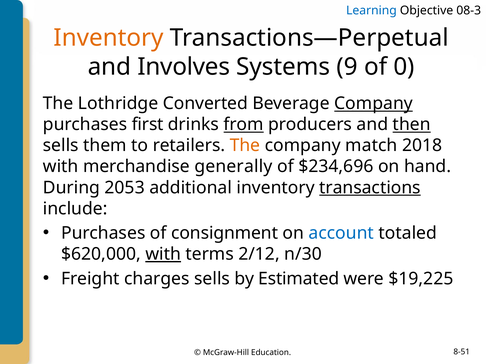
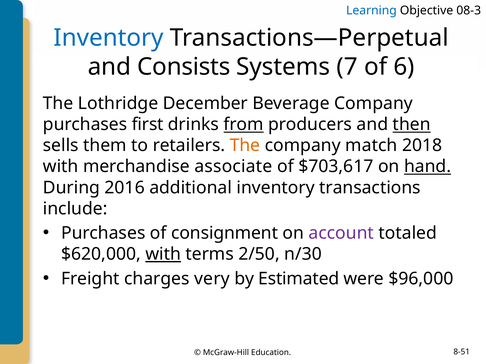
Inventory at (109, 38) colour: orange -> blue
Involves: Involves -> Consists
9: 9 -> 7
0: 0 -> 6
Converted: Converted -> December
Company at (374, 104) underline: present -> none
generally: generally -> associate
$234,696: $234,696 -> $703,617
hand underline: none -> present
2053: 2053 -> 2016
transactions underline: present -> none
account colour: blue -> purple
2/12: 2/12 -> 2/50
charges sells: sells -> very
$19,225: $19,225 -> $96,000
